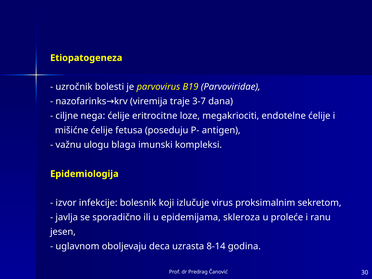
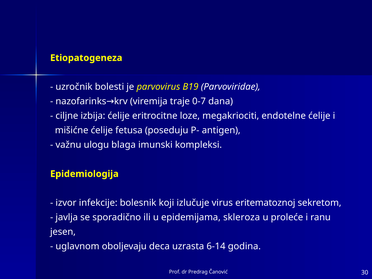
3-7: 3-7 -> 0-7
nega: nega -> izbija
proksimalnim: proksimalnim -> eritematoznoj
8-14: 8-14 -> 6-14
